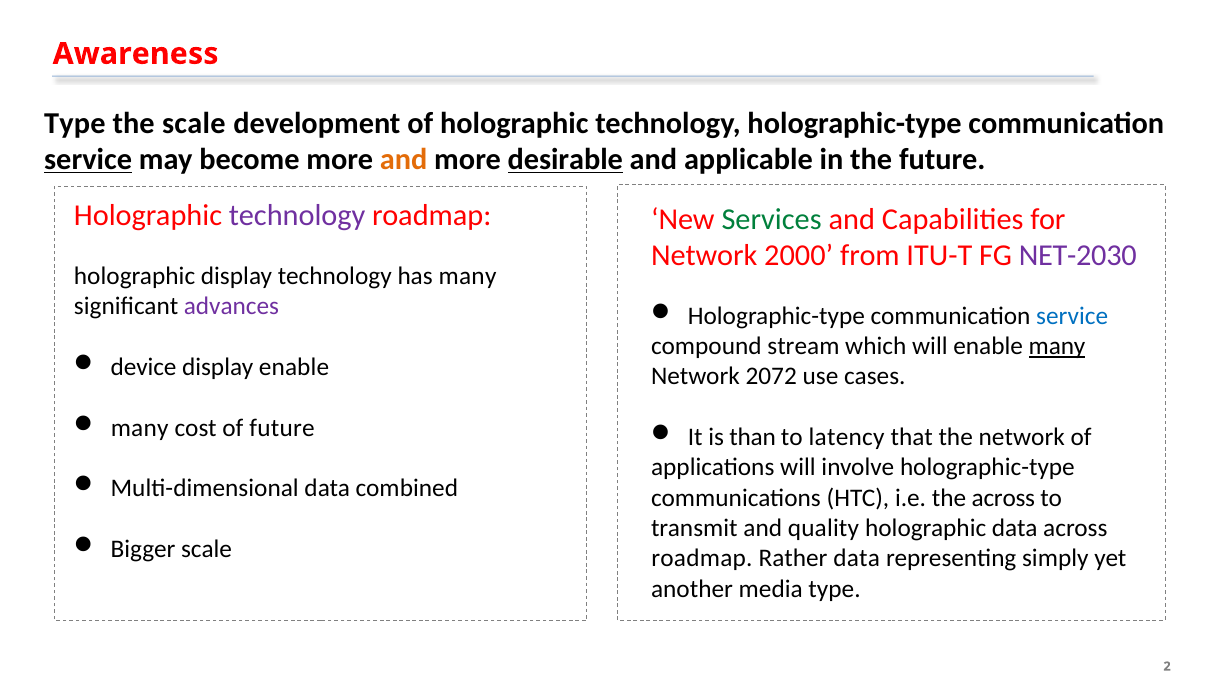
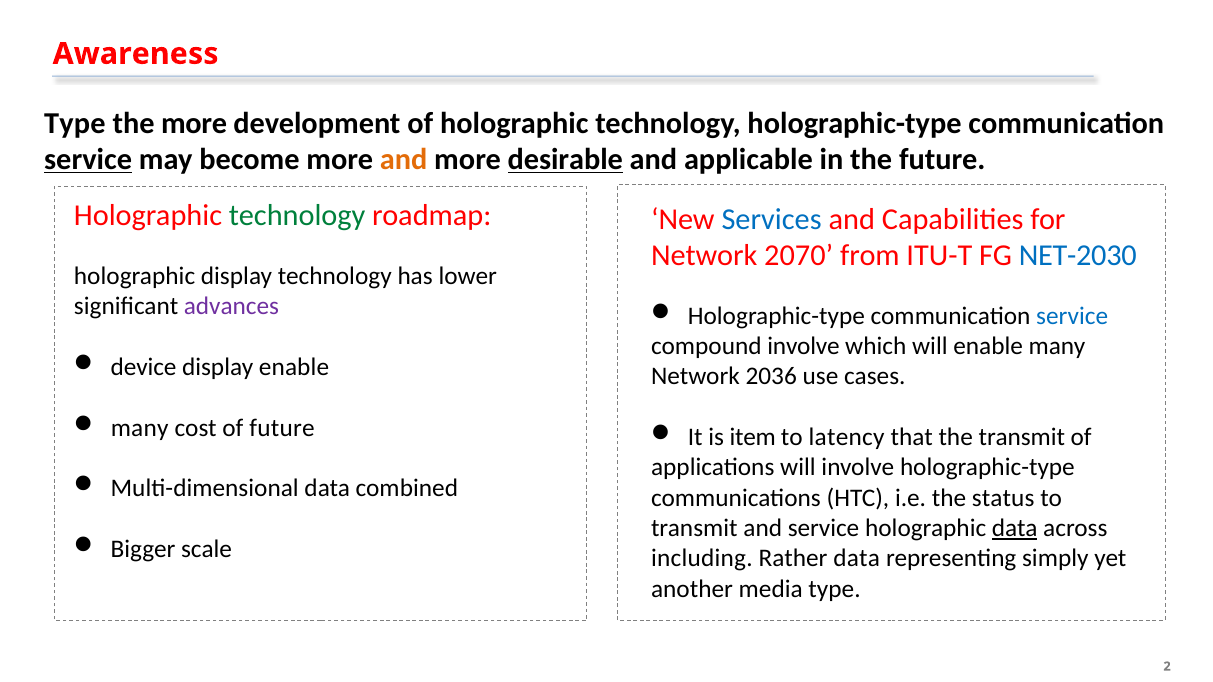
the scale: scale -> more
technology at (297, 216) colour: purple -> green
Services colour: green -> blue
2000: 2000 -> 2070
NET-2030 colour: purple -> blue
has many: many -> lower
compound stream: stream -> involve
many at (1057, 346) underline: present -> none
2072: 2072 -> 2036
than: than -> item
the network: network -> transmit
the across: across -> status
and quality: quality -> service
data at (1015, 528) underline: none -> present
roadmap at (702, 559): roadmap -> including
